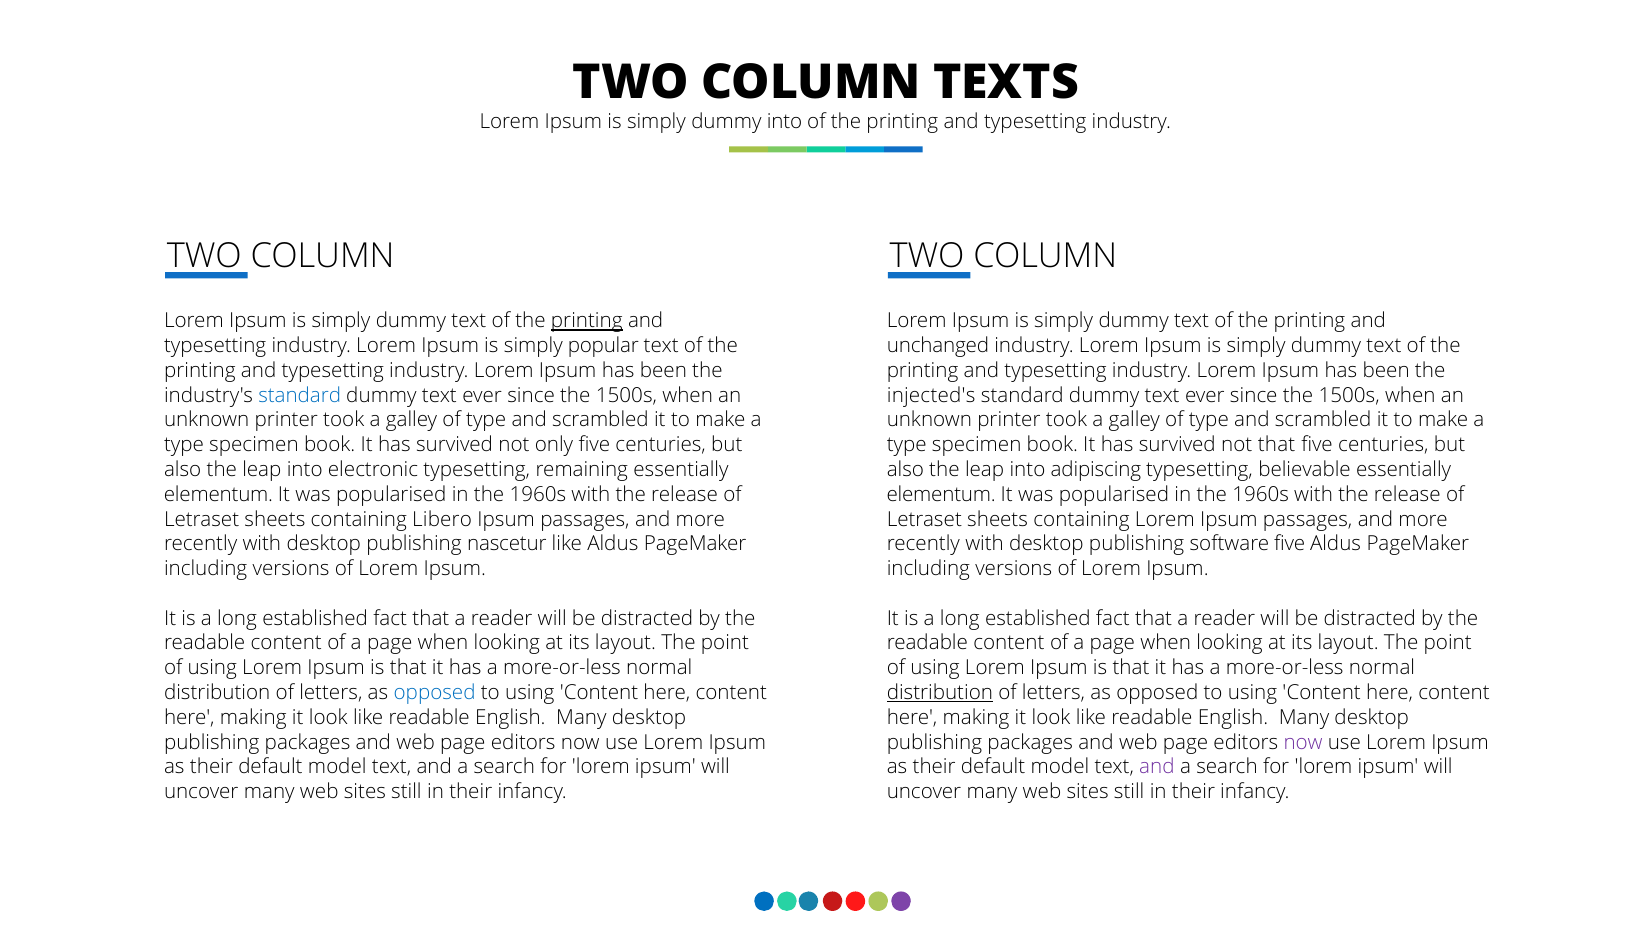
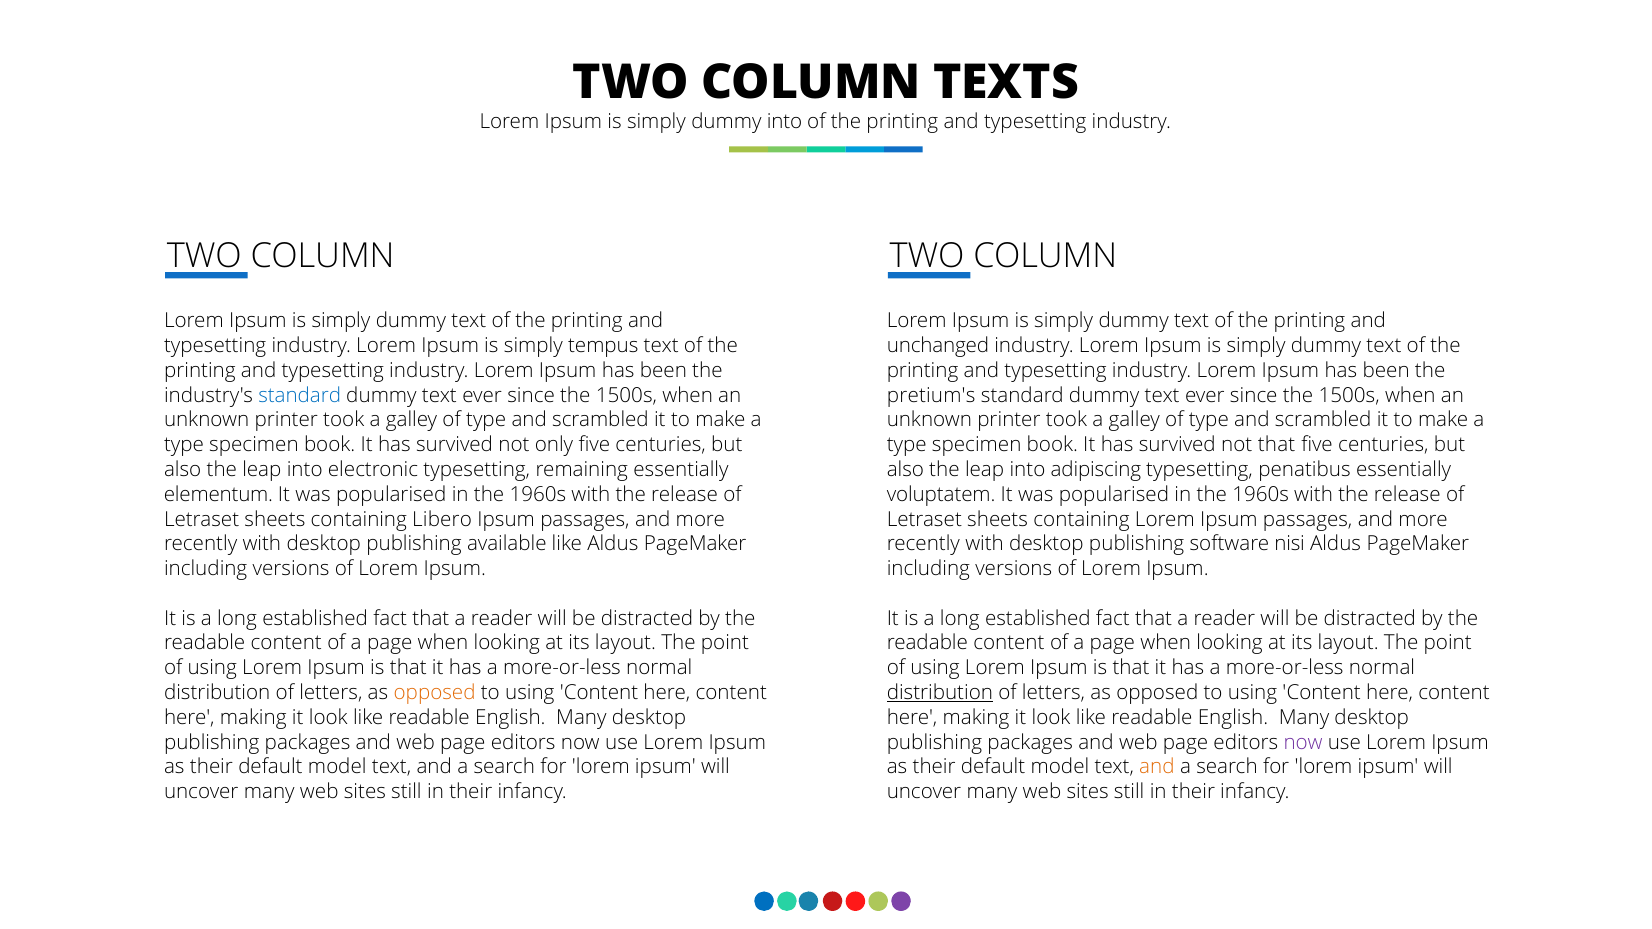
printing at (587, 321) underline: present -> none
popular: popular -> tempus
injected's: injected's -> pretium's
believable: believable -> penatibus
elementum at (941, 495): elementum -> voluptatem
nascetur: nascetur -> available
software five: five -> nisi
opposed at (435, 693) colour: blue -> orange
and at (1157, 767) colour: purple -> orange
